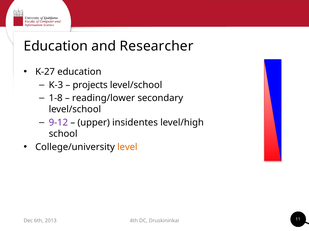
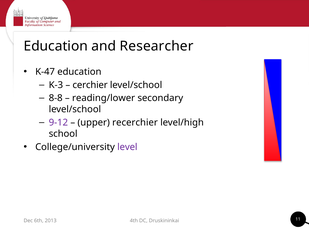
K-27: K-27 -> K-47
projects: projects -> cerchier
1-8: 1-8 -> 8-8
insidentes: insidentes -> recerchier
level colour: orange -> purple
